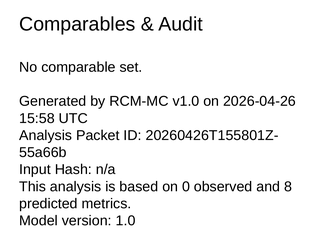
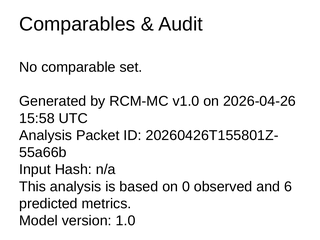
8: 8 -> 6
